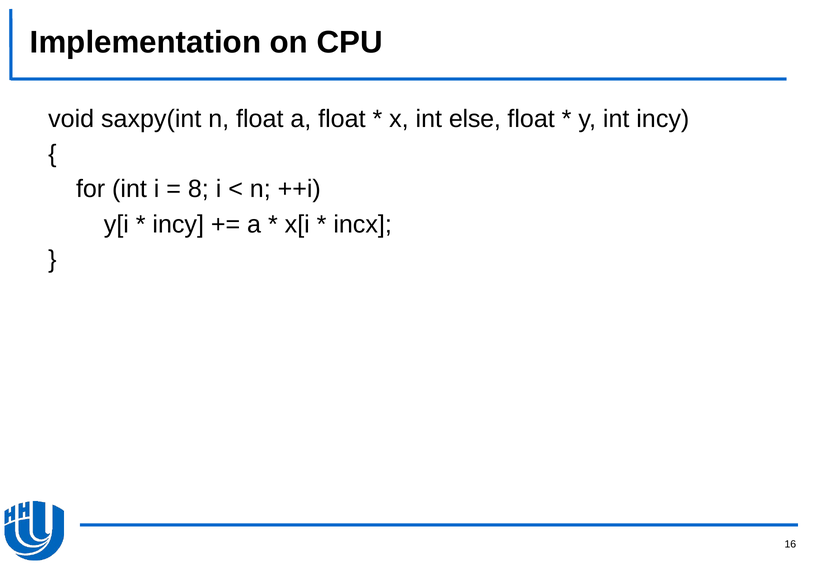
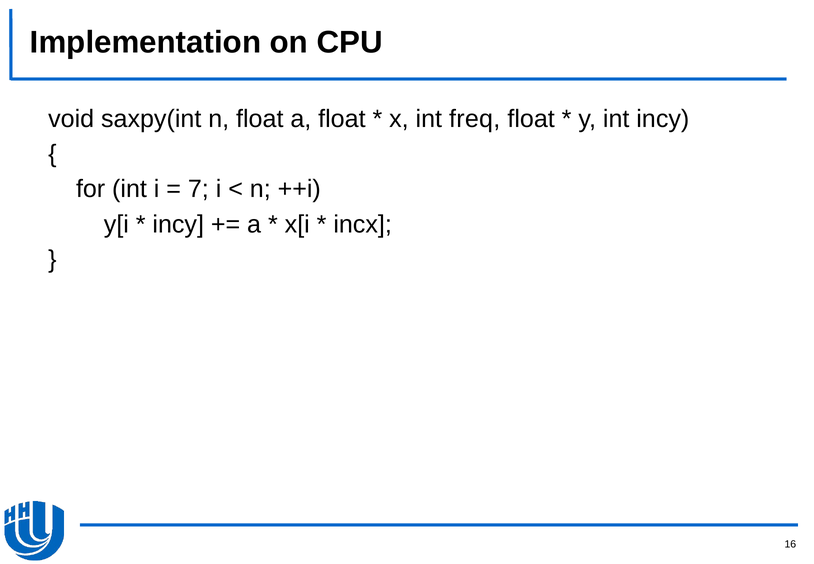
else: else -> freq
8: 8 -> 7
